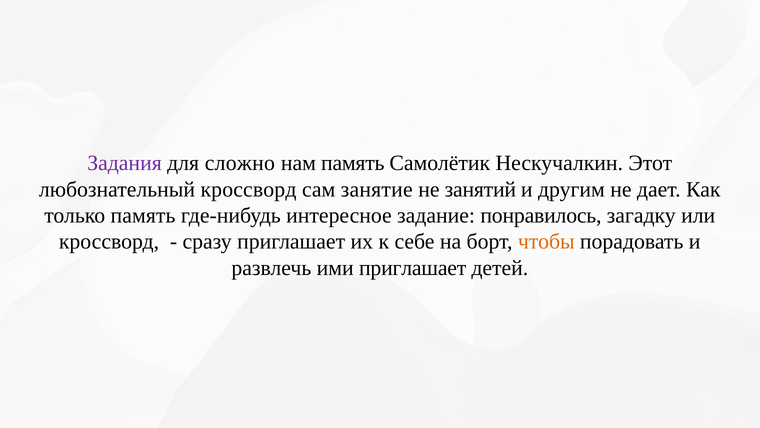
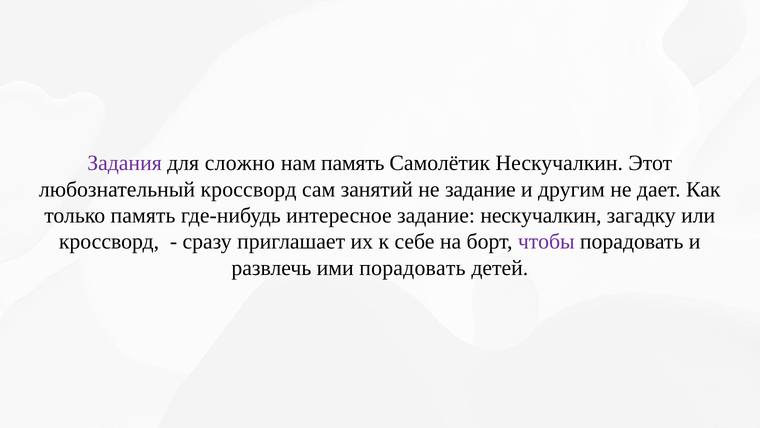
занятие: занятие -> занятий
не занятий: занятий -> задание
задание понравилось: понравилось -> нескучалкин
чтобы colour: orange -> purple
ими приглашает: приглашает -> порадовать
